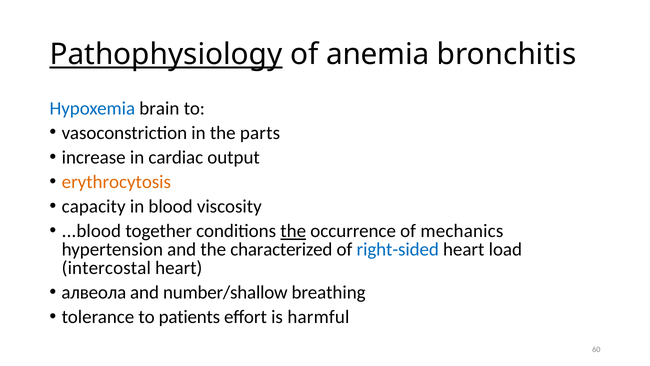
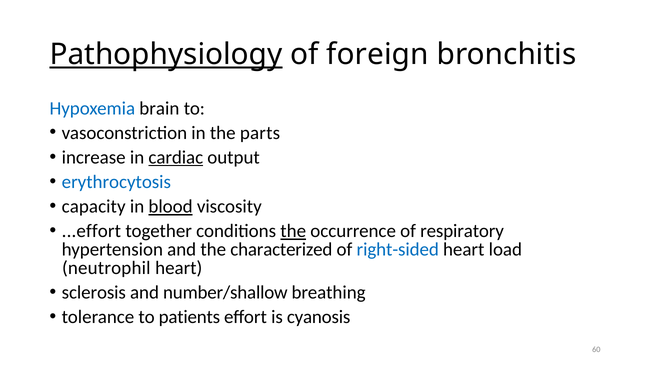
anemia: anemia -> foreign
cardiac underline: none -> present
erythrocytosis colour: orange -> blue
blood underline: none -> present
...blood: ...blood -> ...effort
mechanics: mechanics -> respiratory
intercostal: intercostal -> neutrophil
алвеола: алвеола -> sclerosis
harmful: harmful -> cyanosis
